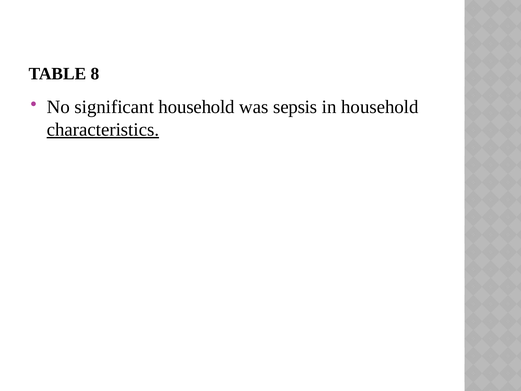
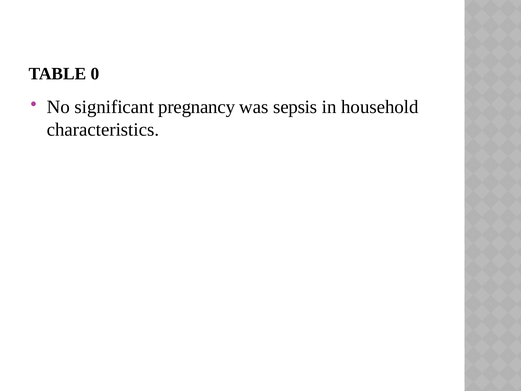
8: 8 -> 0
significant household: household -> pregnancy
characteristics underline: present -> none
